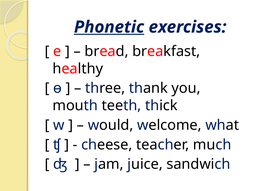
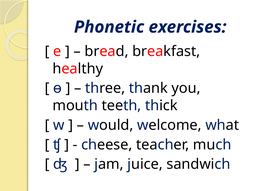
Phonetic underline: present -> none
